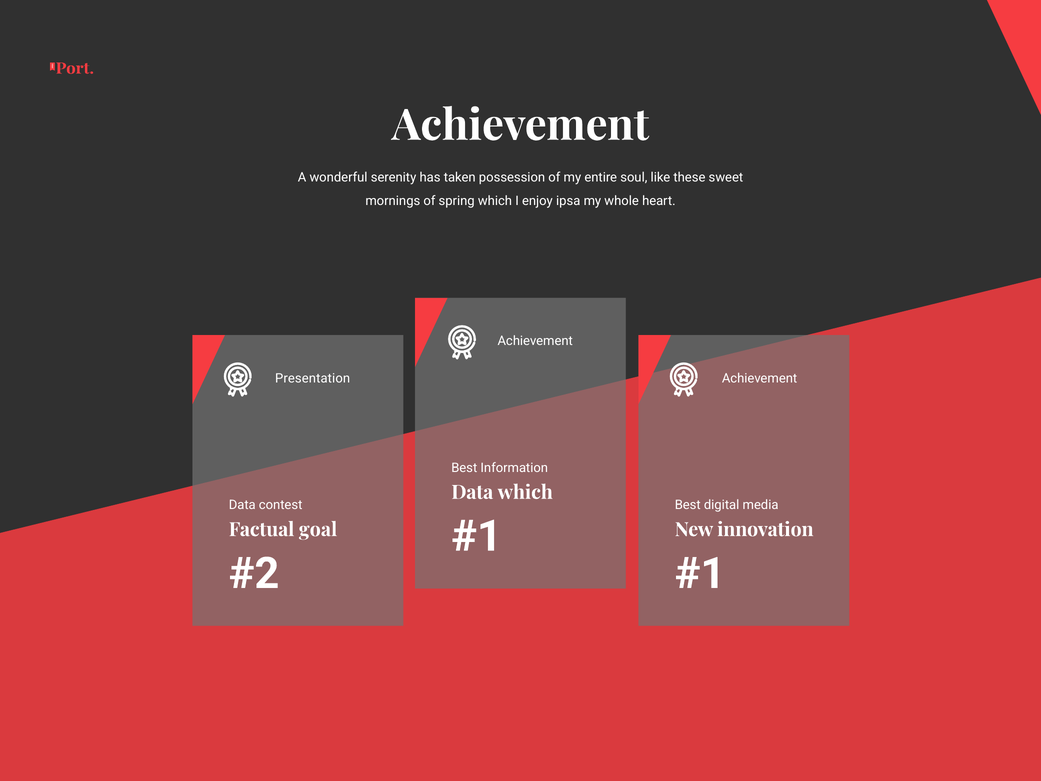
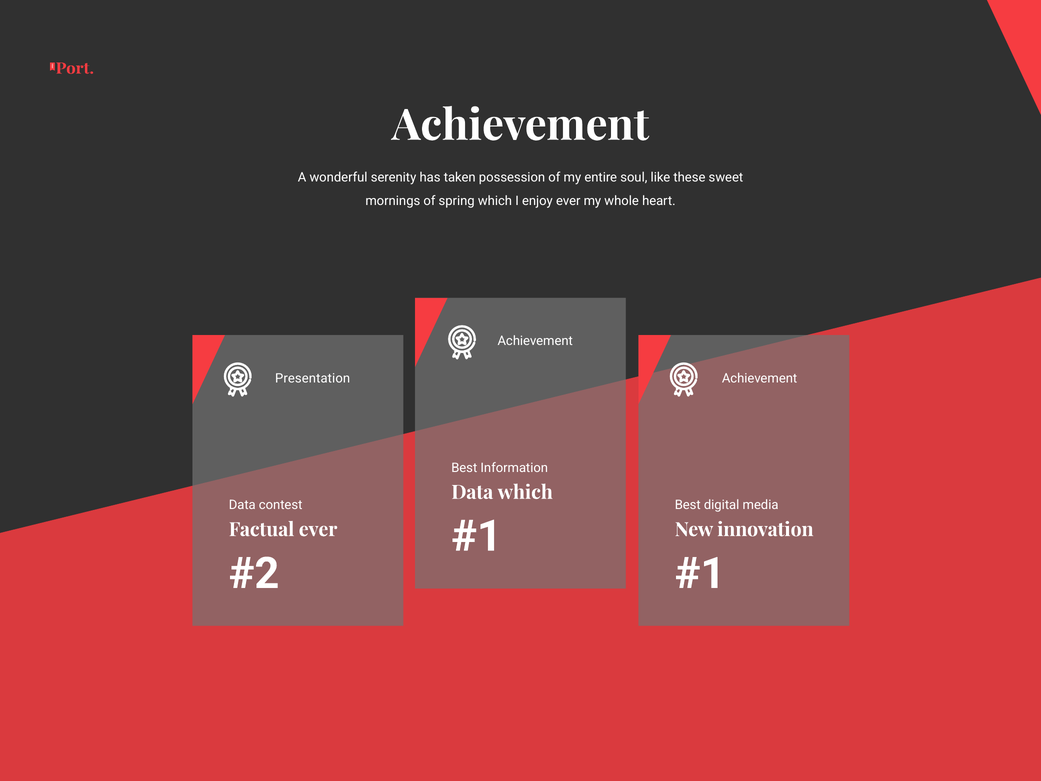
enjoy ipsa: ipsa -> ever
Factual goal: goal -> ever
